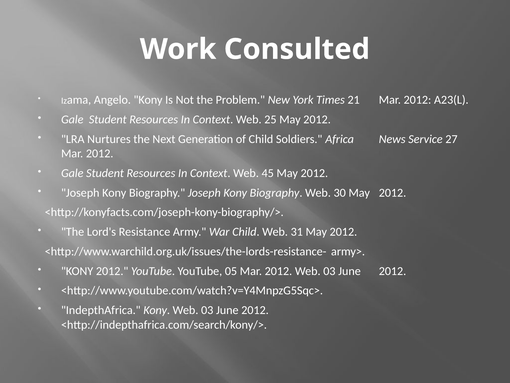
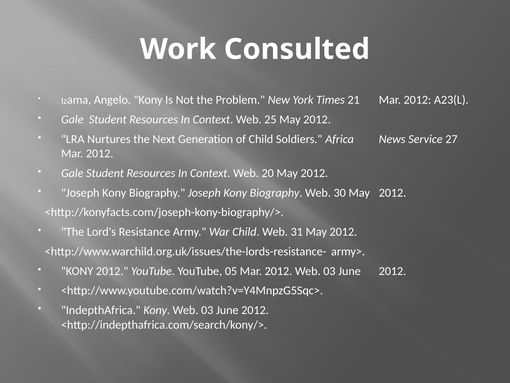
45: 45 -> 20
